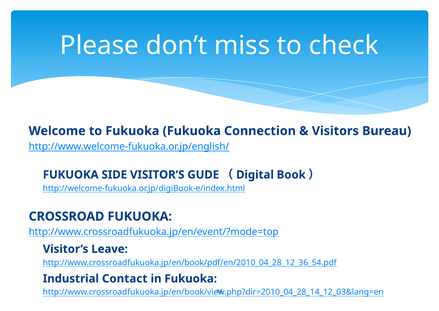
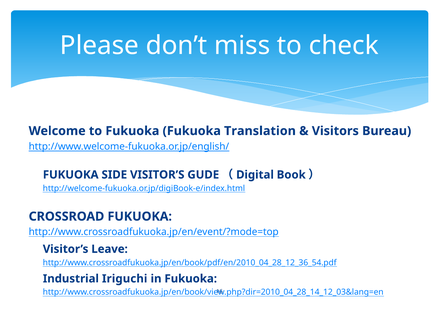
Connection: Connection -> Translation
Contact: Contact -> Iriguchi
